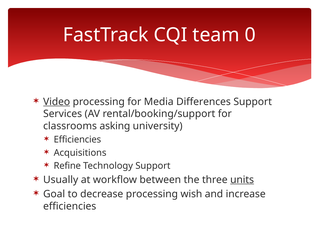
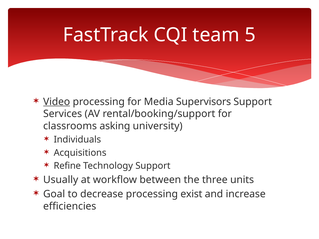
0: 0 -> 5
Differences: Differences -> Supervisors
Efficiencies at (77, 140): Efficiencies -> Individuals
units underline: present -> none
wish: wish -> exist
